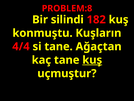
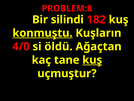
konmuştu underline: none -> present
4/4: 4/4 -> 4/0
si tane: tane -> öldü
